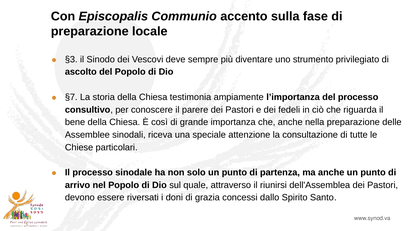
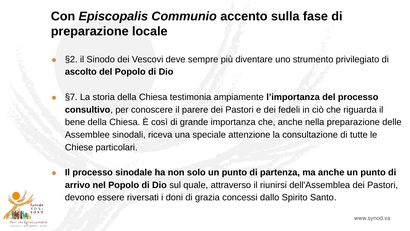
§3: §3 -> §2
